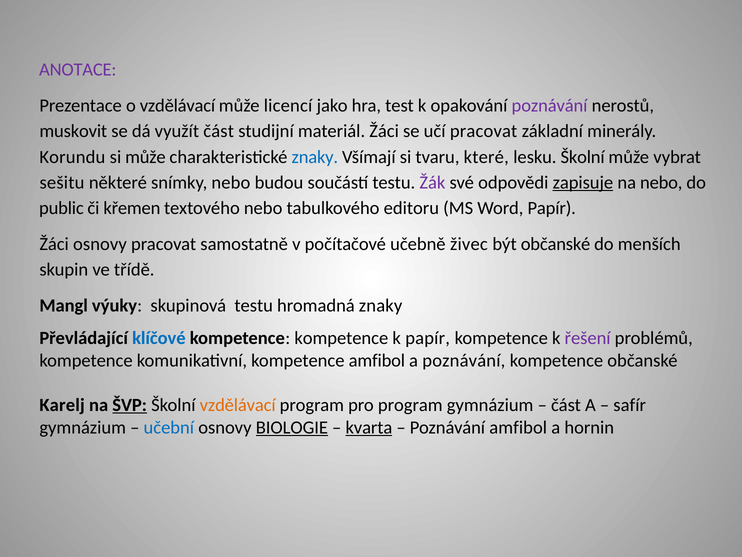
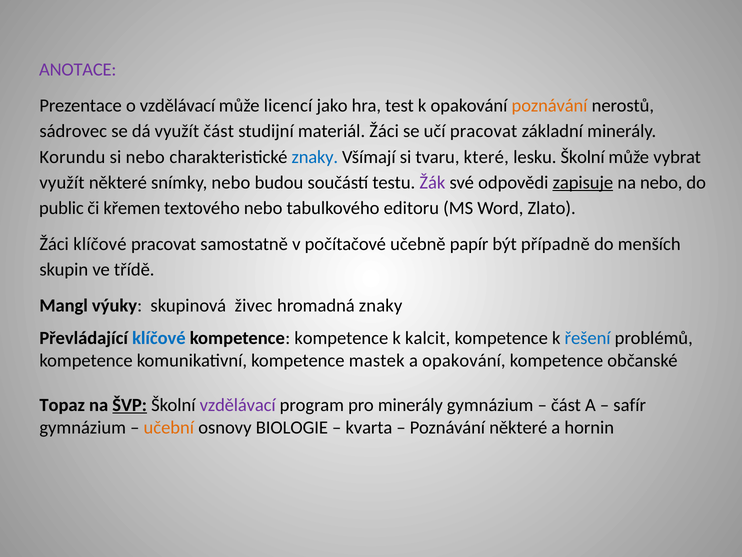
poznávání at (550, 106) colour: purple -> orange
muskovit: muskovit -> sádrovec
si může: může -> nebo
sešitu at (62, 182): sešitu -> využít
Word Papír: Papír -> Zlato
Žáci osnovy: osnovy -> klíčové
živec: živec -> papír
být občanské: občanské -> případně
skupinová testu: testu -> živec
k papír: papír -> kalcit
řešení colour: purple -> blue
kompetence amfibol: amfibol -> mastek
a poznávání: poznávání -> opakování
Karelj: Karelj -> Topaz
vzdělávací at (238, 405) colour: orange -> purple
pro program: program -> minerály
učební colour: blue -> orange
BIOLOGIE underline: present -> none
kvarta underline: present -> none
Poznávání amfibol: amfibol -> některé
